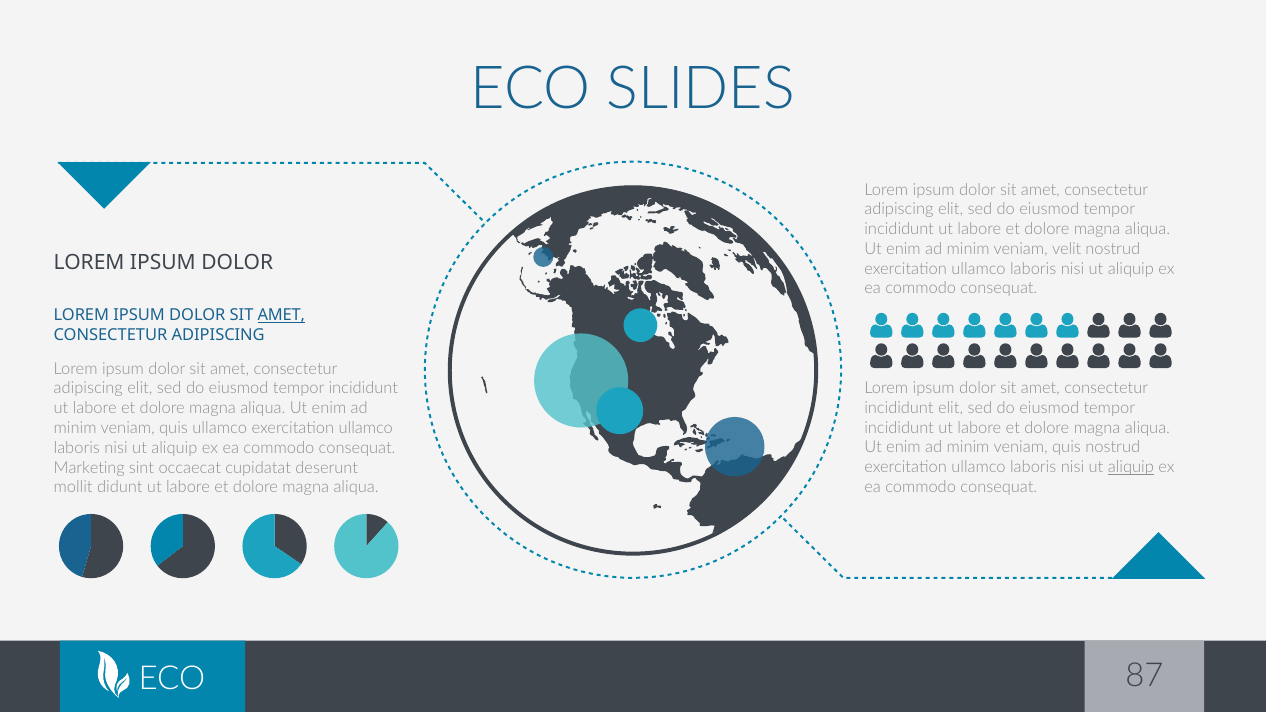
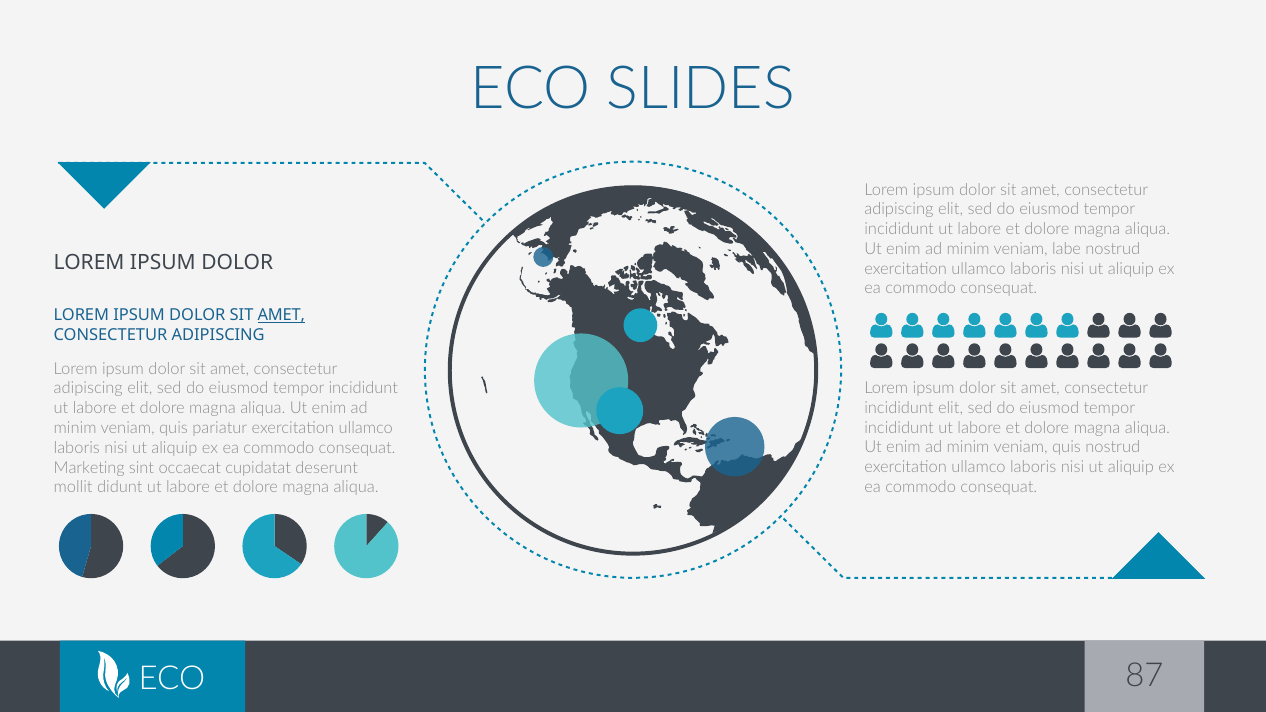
velit: velit -> labe
quis ullamco: ullamco -> pariatur
aliquip at (1131, 467) underline: present -> none
